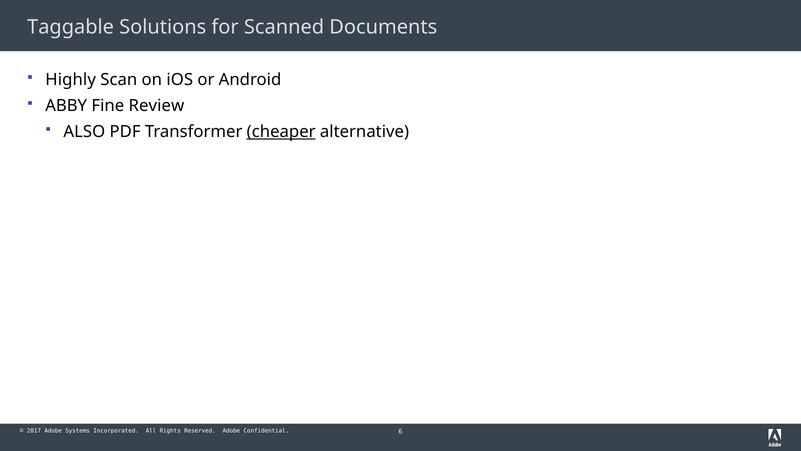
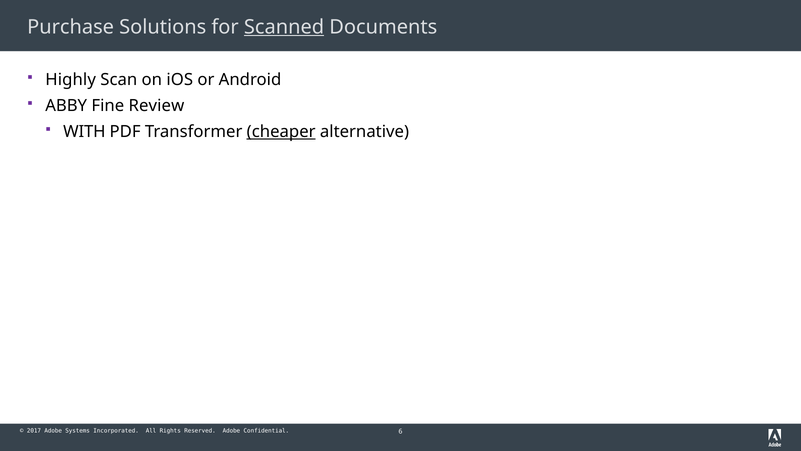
Taggable: Taggable -> Purchase
Scanned underline: none -> present
ALSO: ALSO -> WITH
